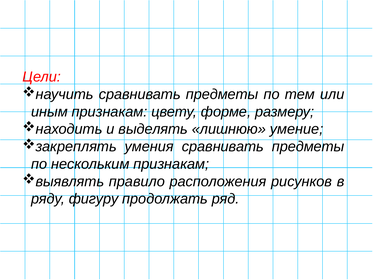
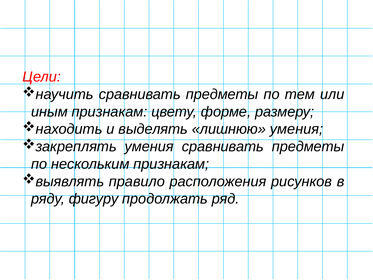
лишнюю умение: умение -> умения
